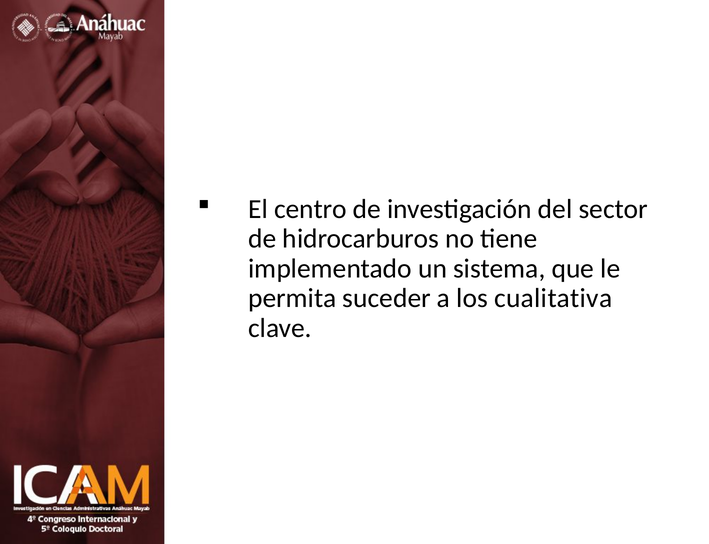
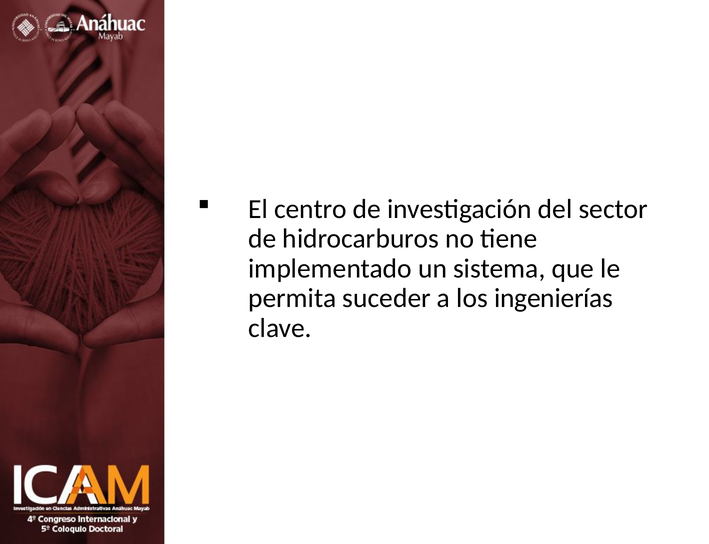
cualitativa: cualitativa -> ingenierías
